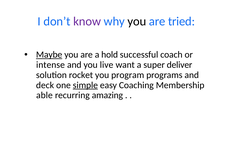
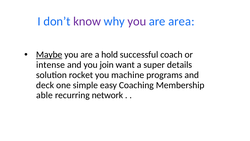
you at (137, 21) colour: black -> purple
tried: tried -> area
live: live -> join
deliver: deliver -> details
program: program -> machine
simple underline: present -> none
amazing: amazing -> network
